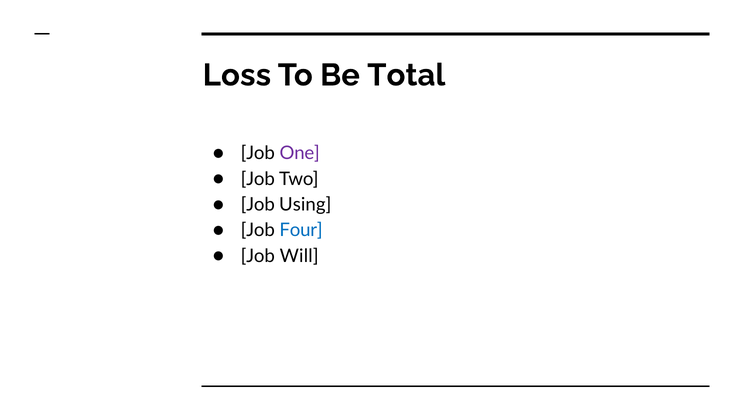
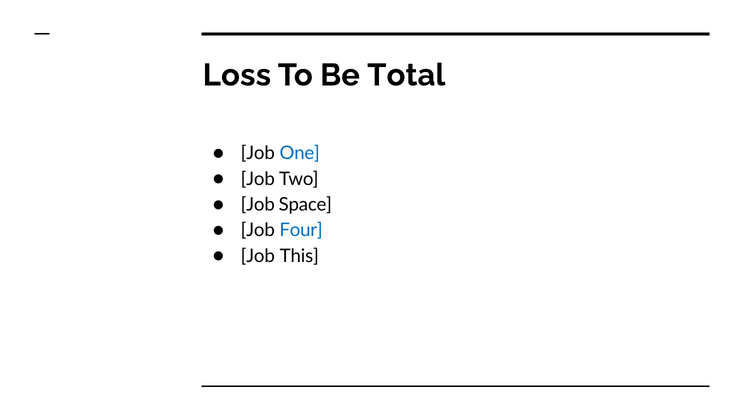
One colour: purple -> blue
Using: Using -> Space
Will: Will -> This
